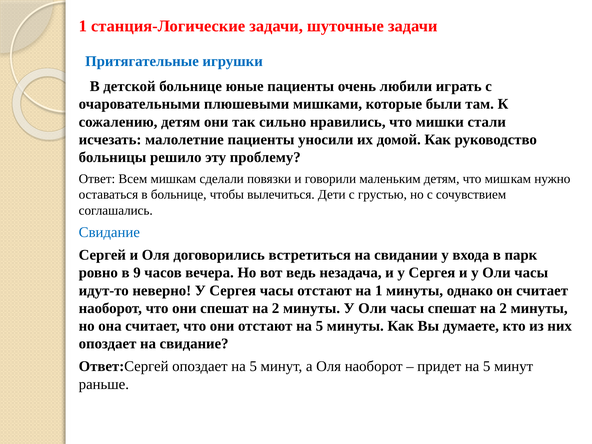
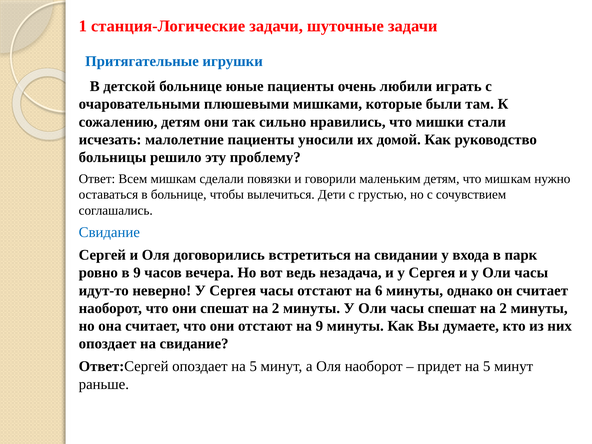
на 1: 1 -> 6
отстают на 5: 5 -> 9
